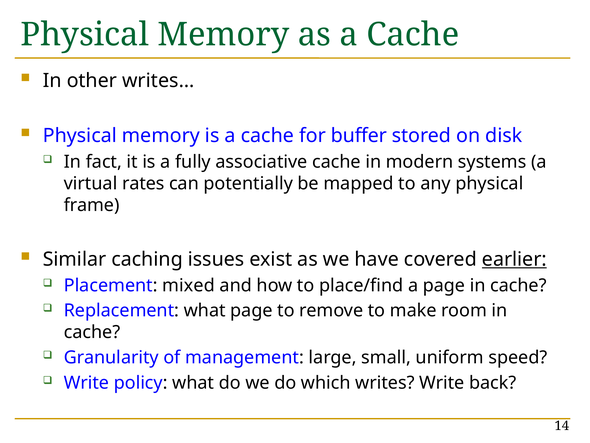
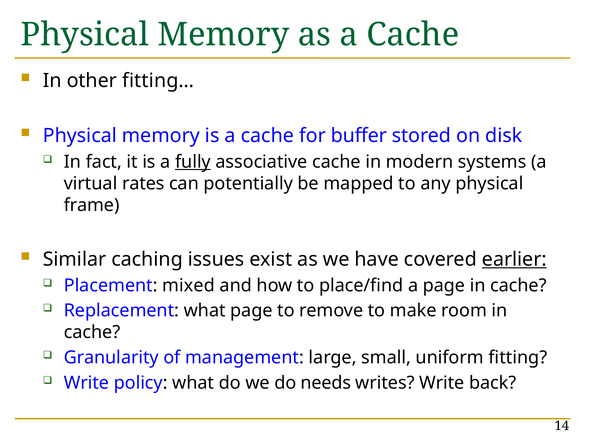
writes…: writes… -> fitting…
fully underline: none -> present
speed: speed -> fitting
which: which -> needs
